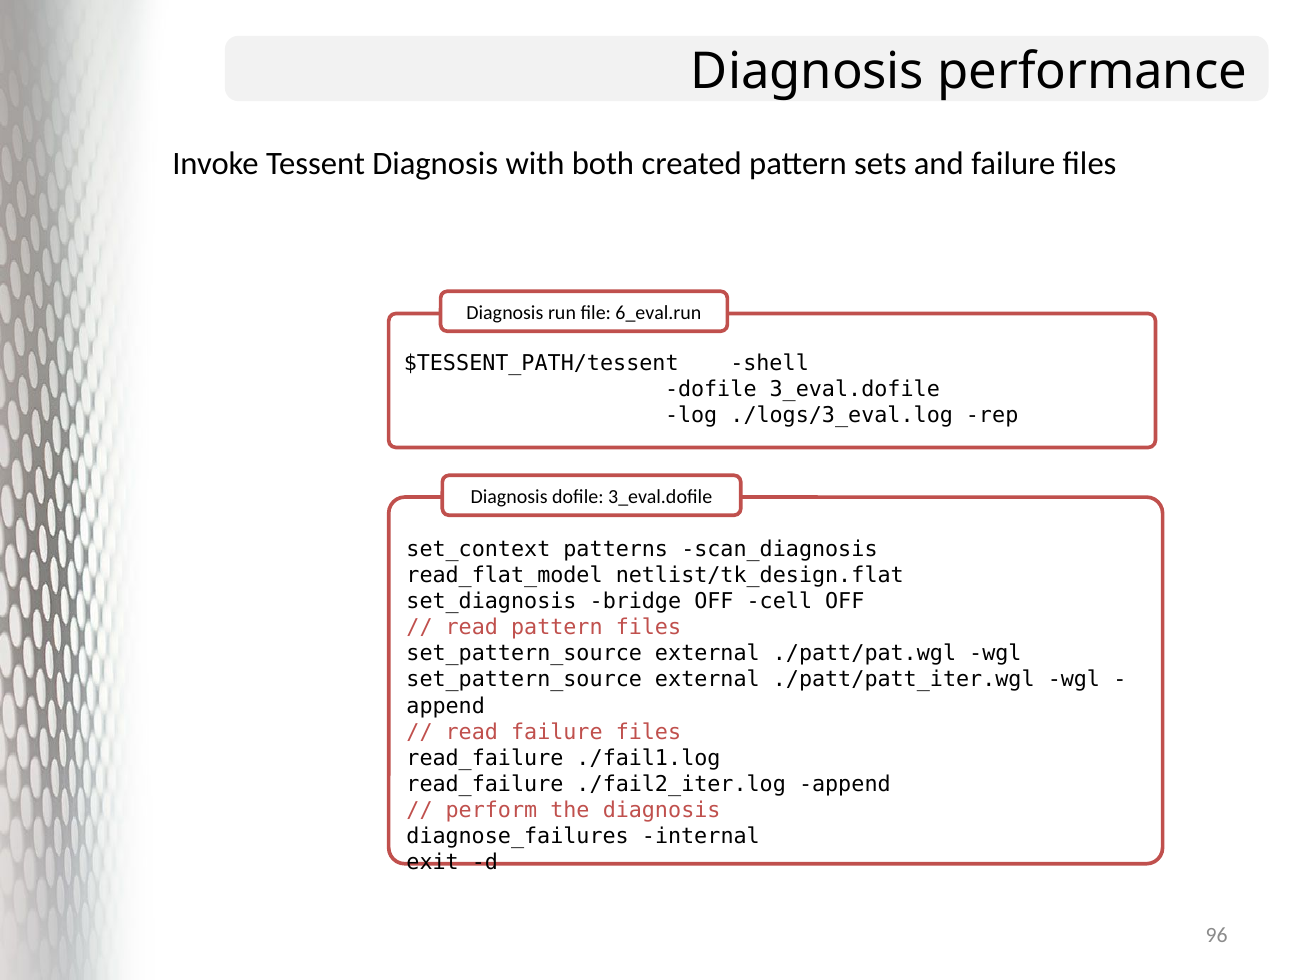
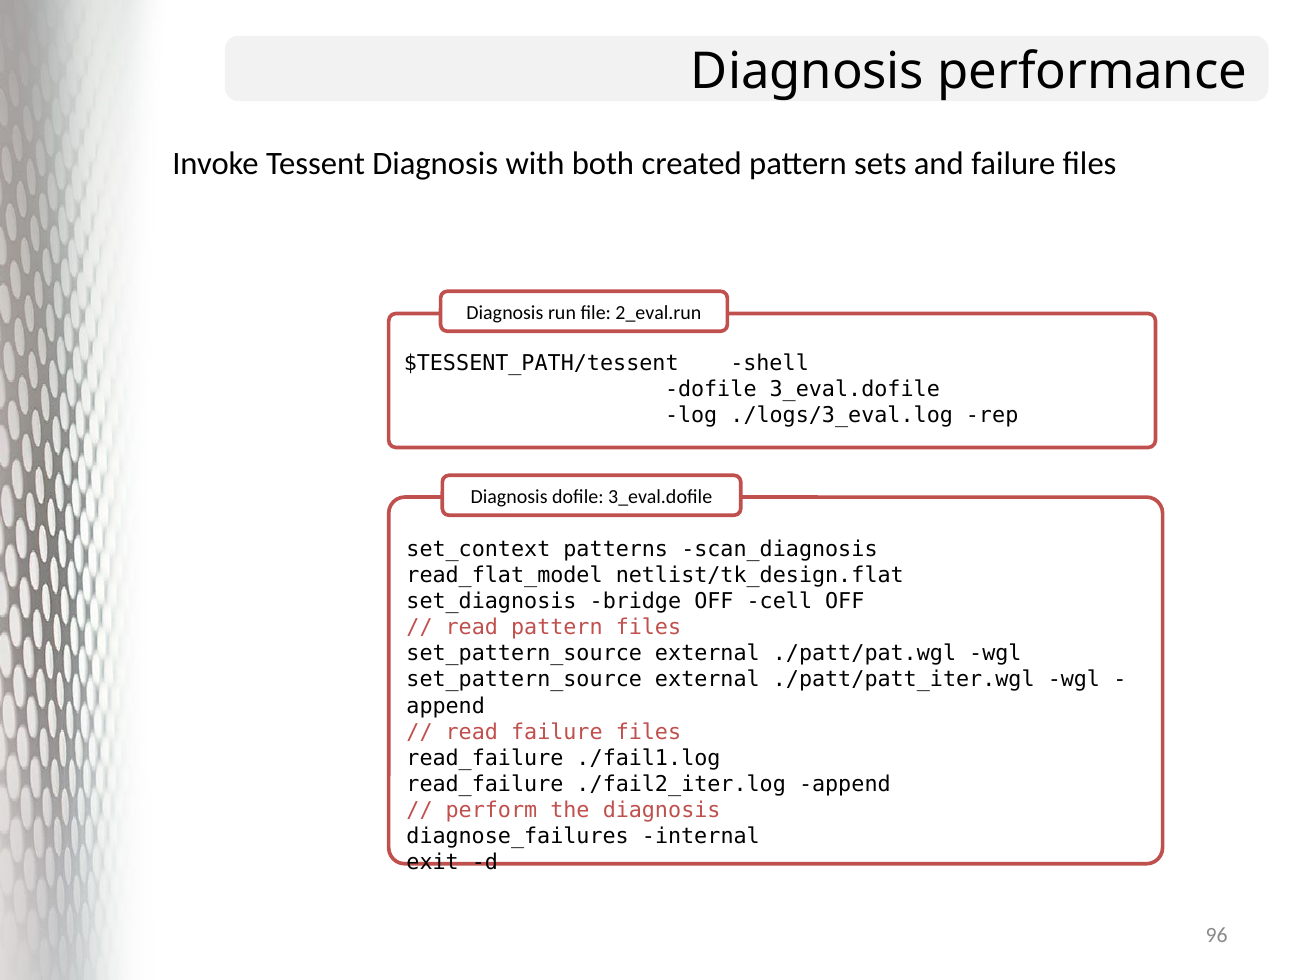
6_eval.run: 6_eval.run -> 2_eval.run
